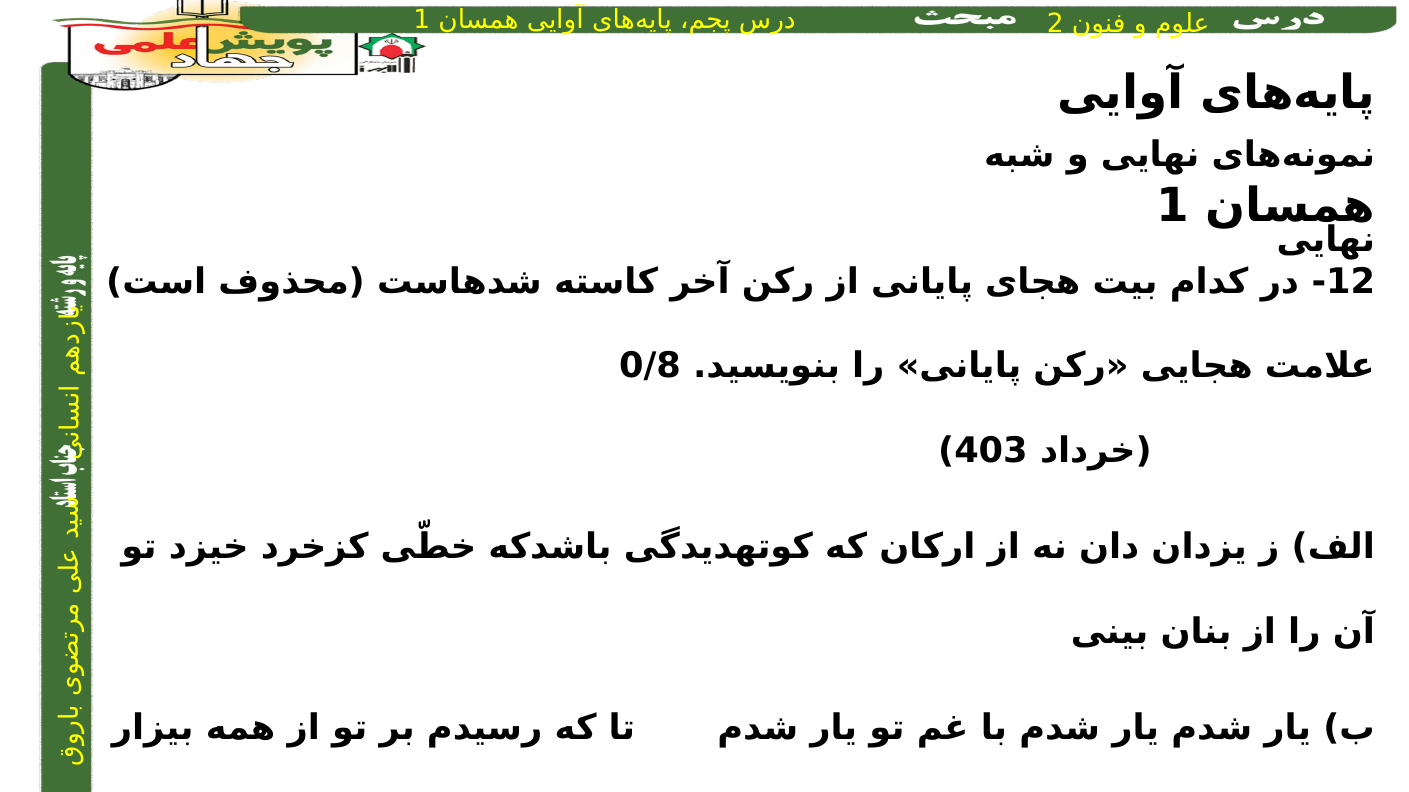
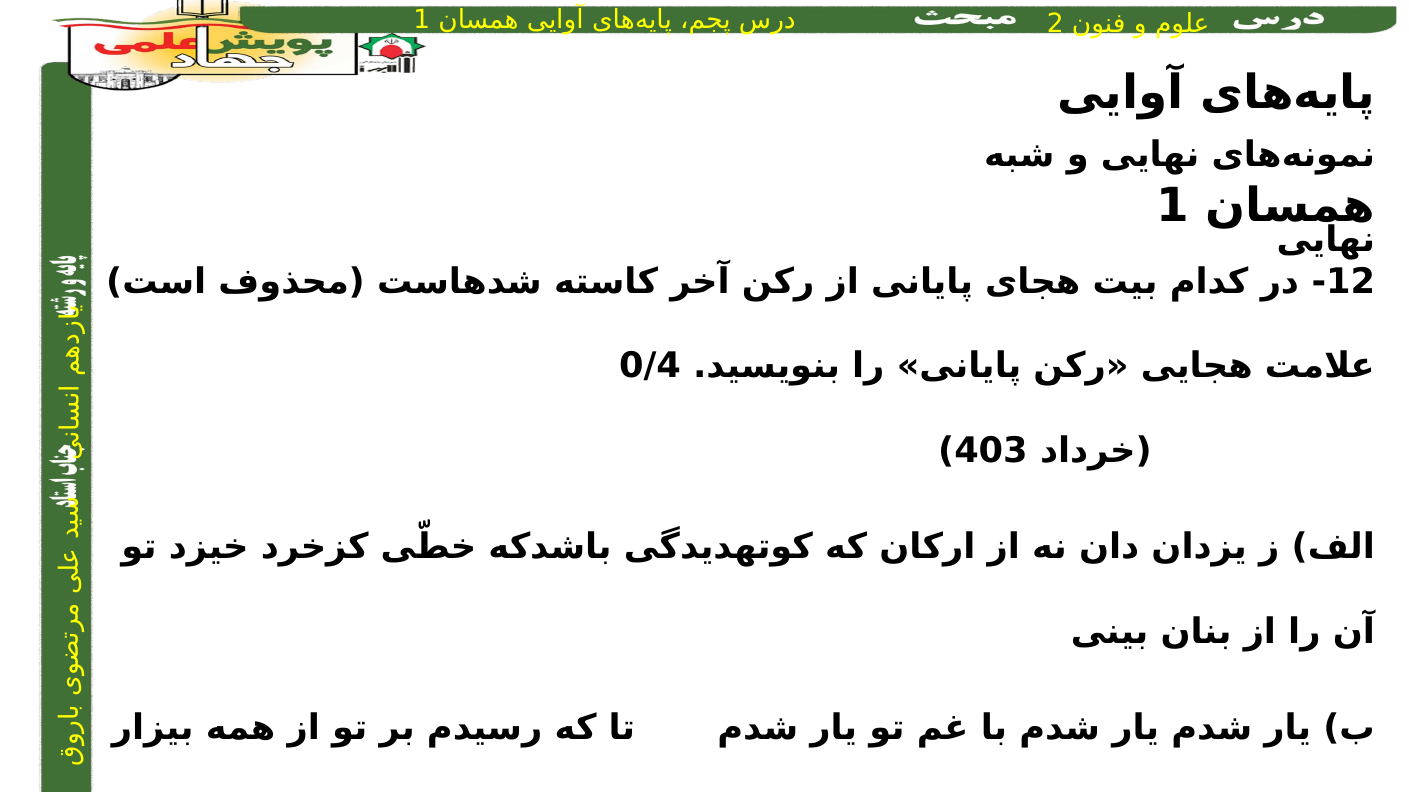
0/8: 0/8 -> 0/4
